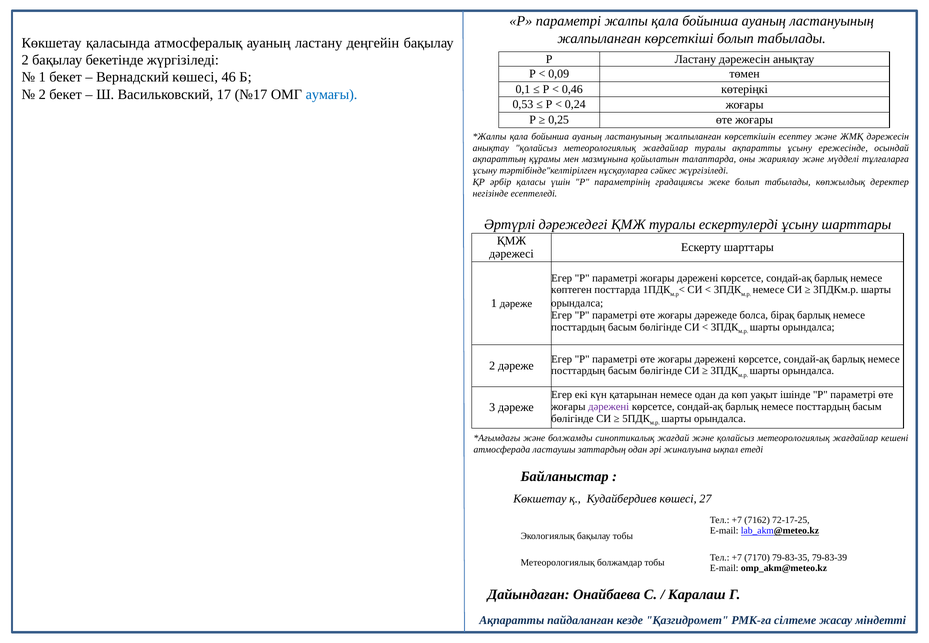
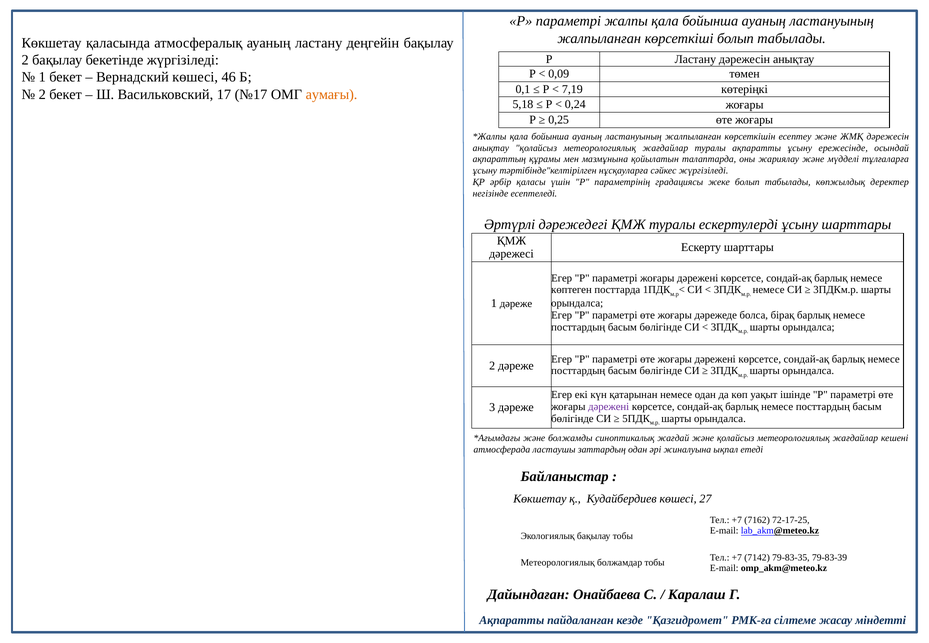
0,46: 0,46 -> 7,19
аумағы colour: blue -> orange
0,53: 0,53 -> 5,18
7170: 7170 -> 7142
